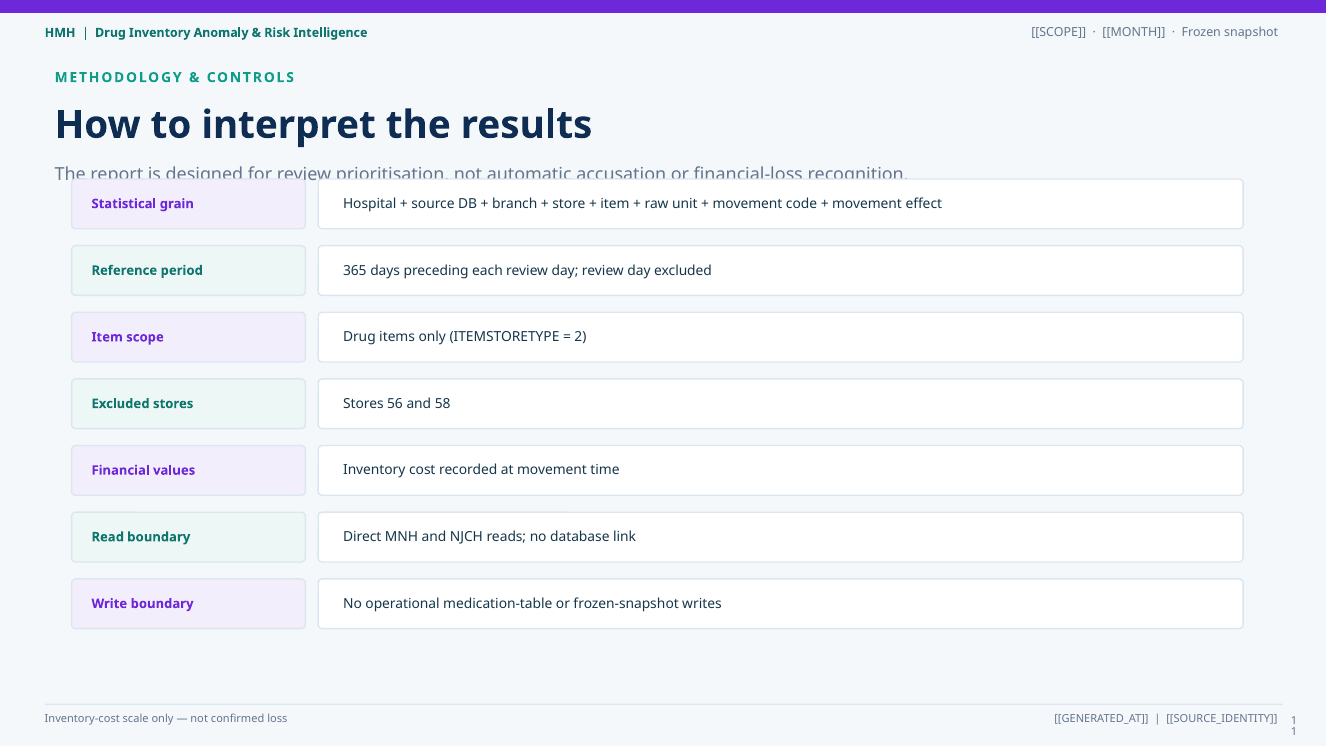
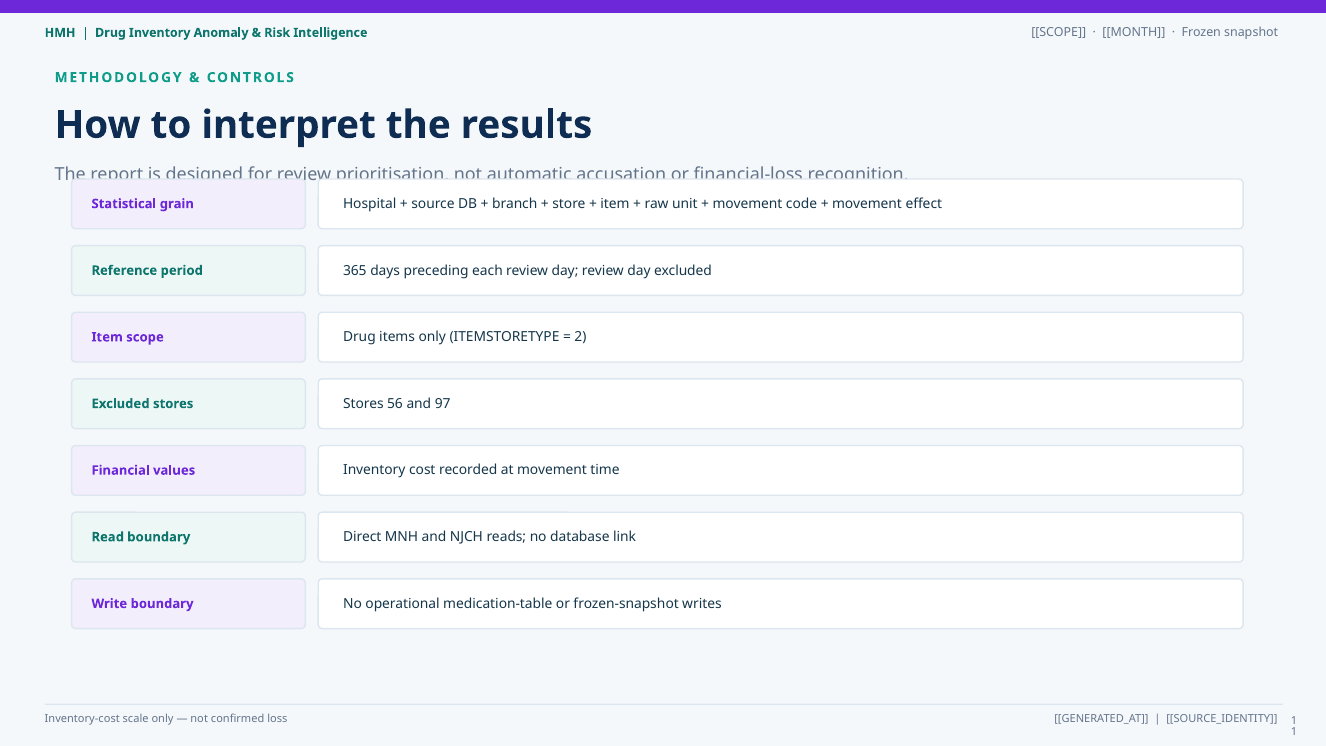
58: 58 -> 97
